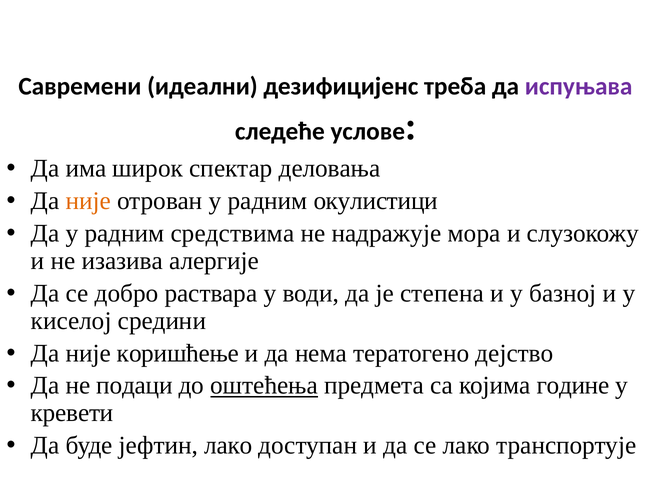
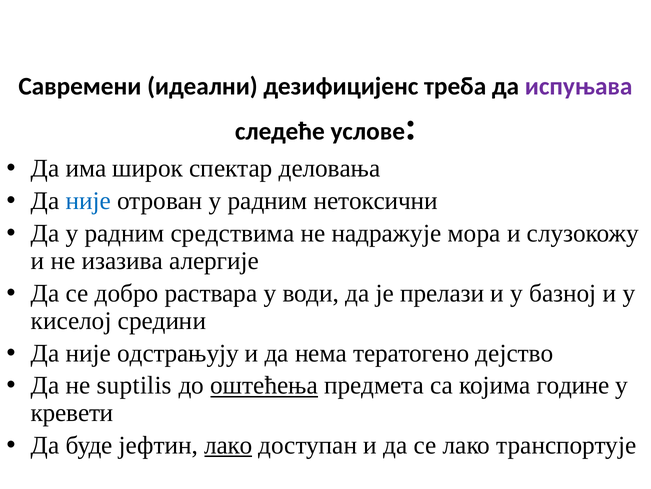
није at (88, 201) colour: orange -> blue
окулистици: окулистици -> нетоксични
степена: степена -> прелази
коришћење: коришћење -> одстрањују
подаци: подаци -> suptilis
лако at (228, 445) underline: none -> present
